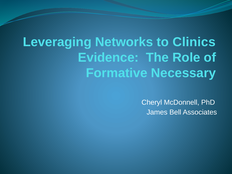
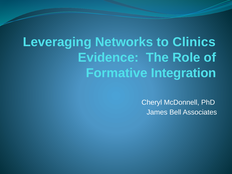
Necessary: Necessary -> Integration
